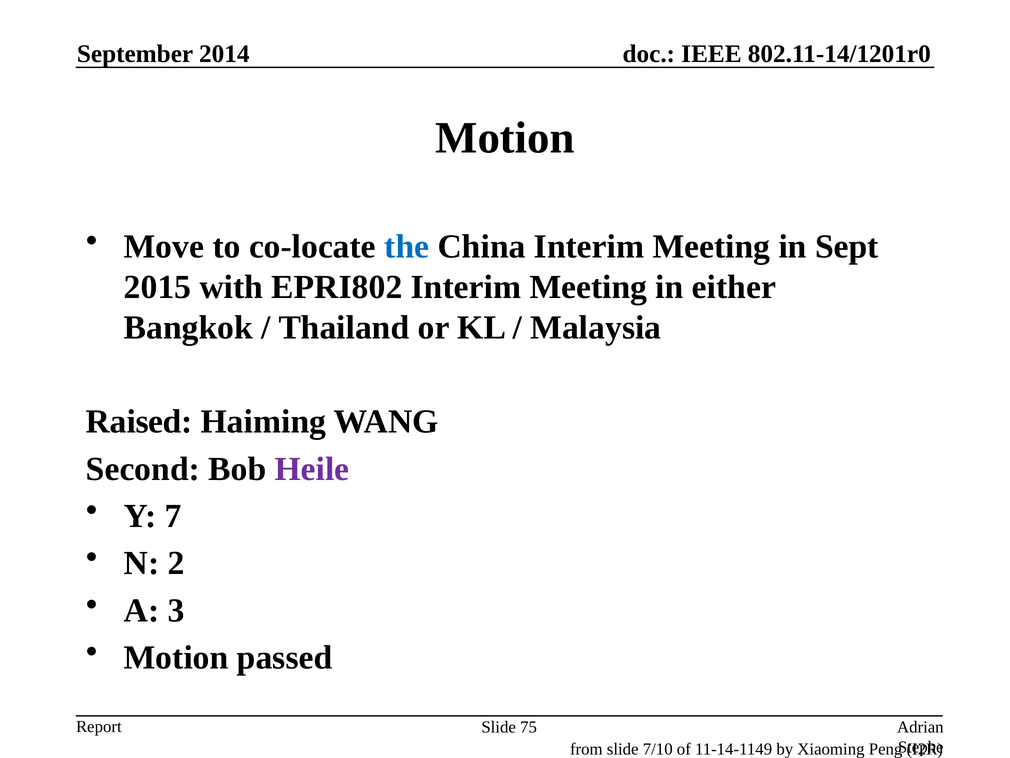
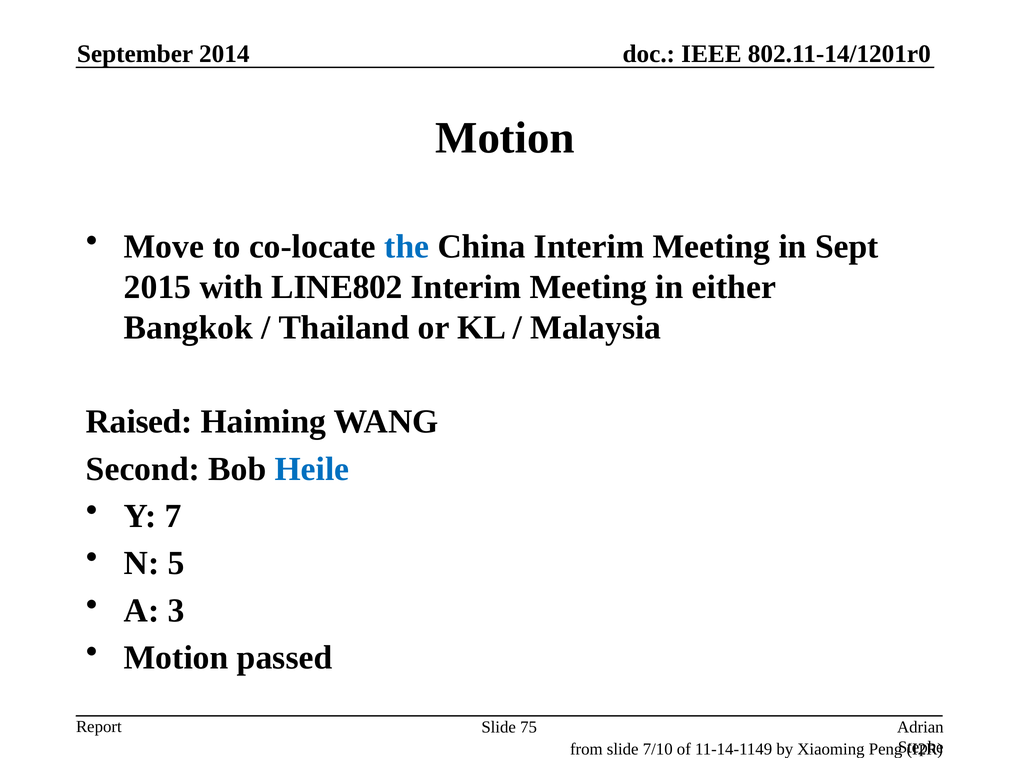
EPRI802: EPRI802 -> LINE802
Heile colour: purple -> blue
2: 2 -> 5
